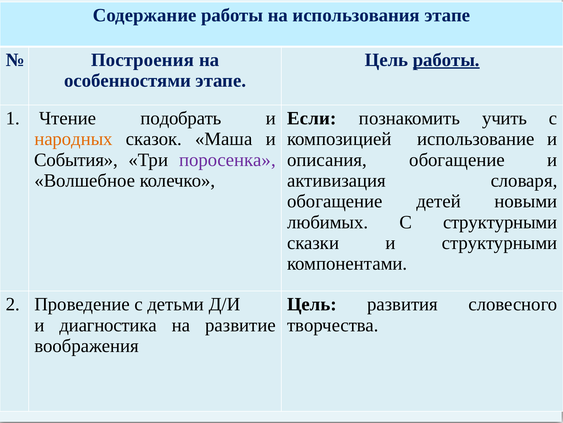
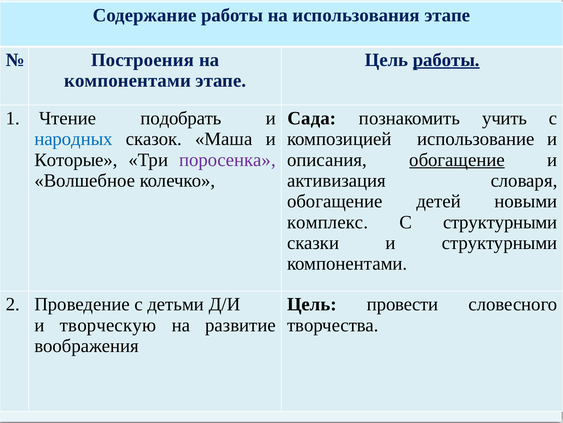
особенностями at (128, 81): особенностями -> компонентами
Если: Если -> Сада
народных colour: orange -> blue
События: События -> Которые
обогащение at (457, 160) underline: none -> present
любимых: любимых -> комплекс
развития: развития -> провести
диагностика: диагностика -> творческую
